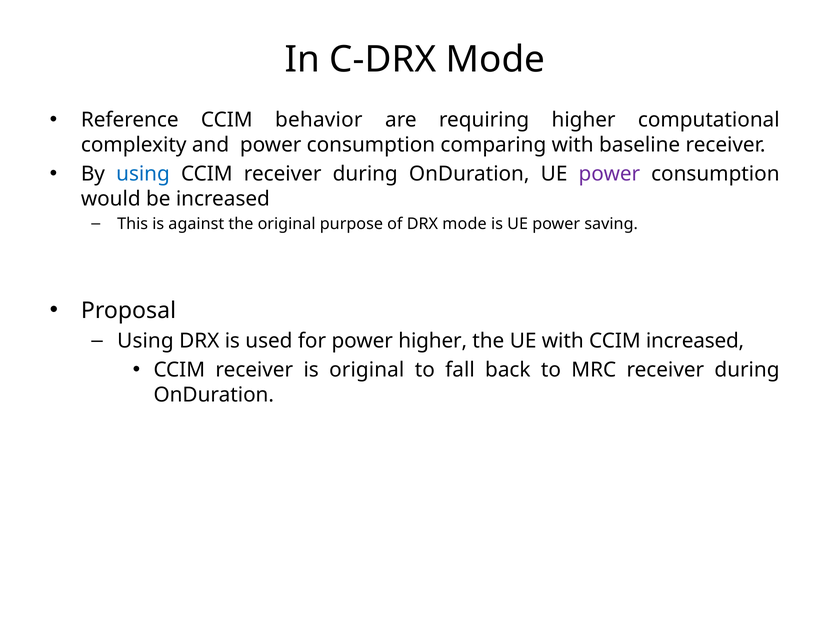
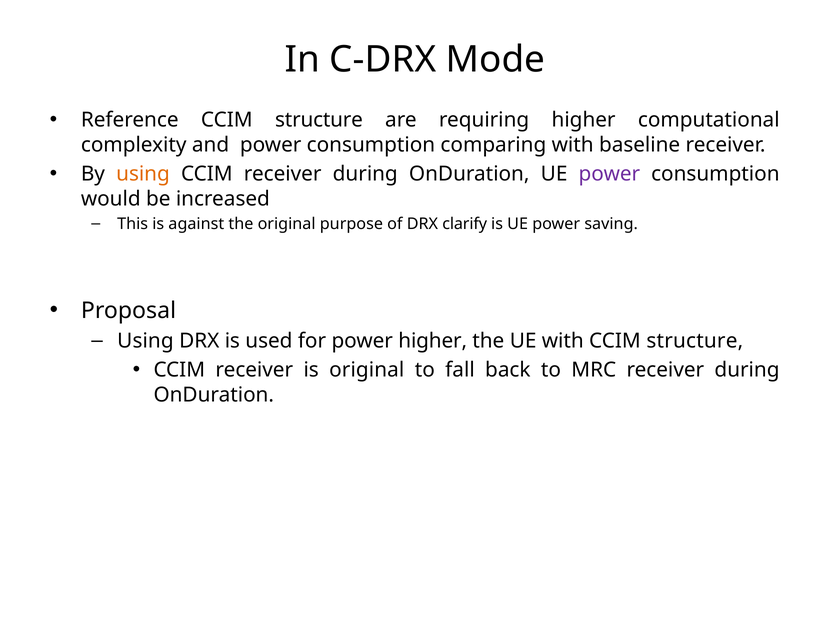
Reference CCIM behavior: behavior -> structure
using at (143, 174) colour: blue -> orange
DRX mode: mode -> clarify
with CCIM increased: increased -> structure
